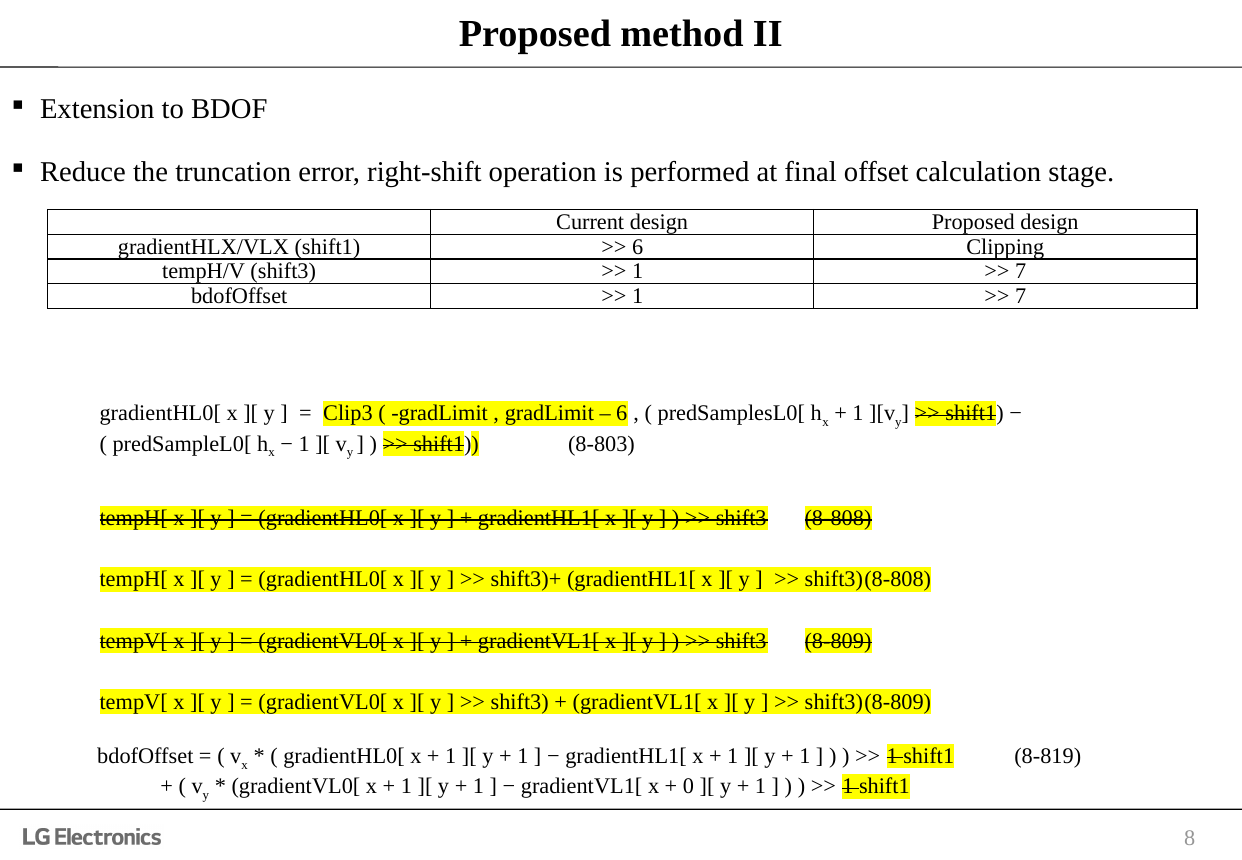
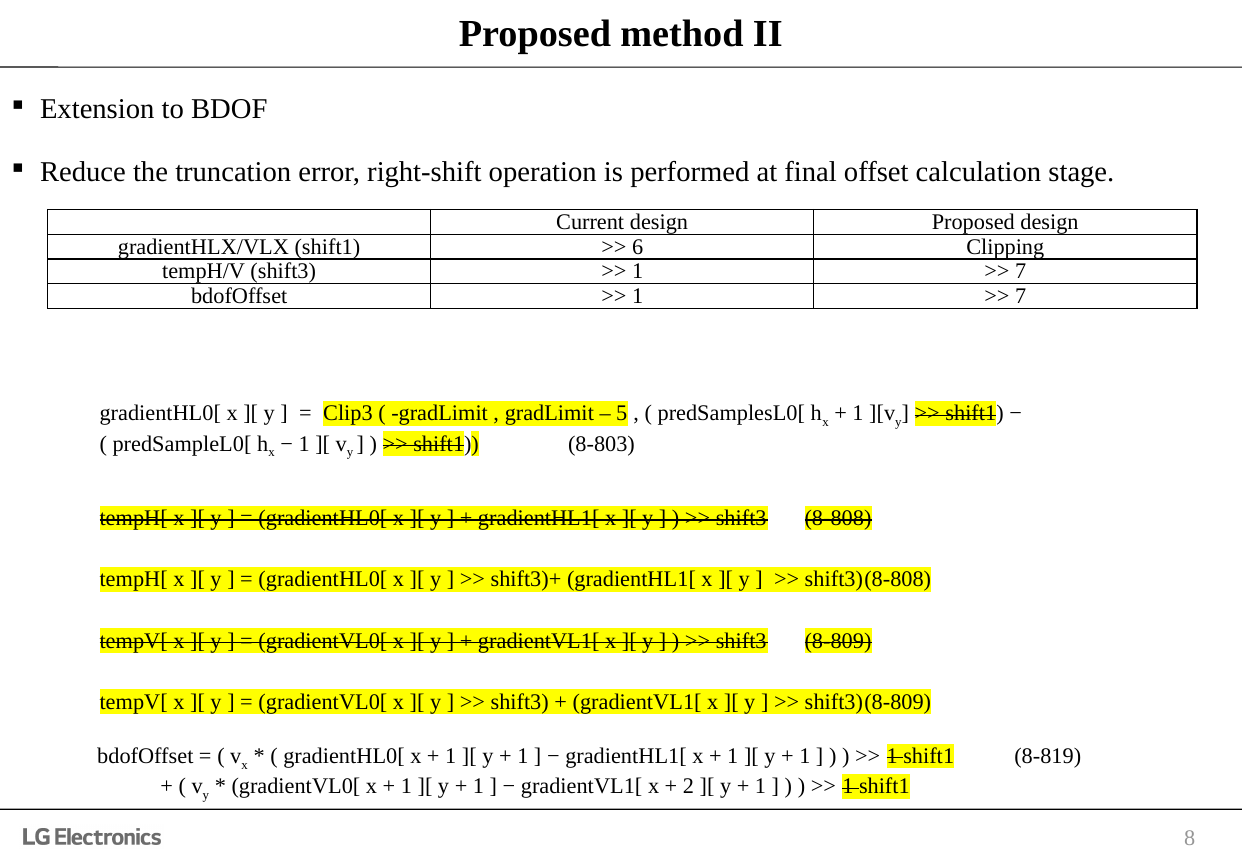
6 at (622, 413): 6 -> 5
0: 0 -> 2
